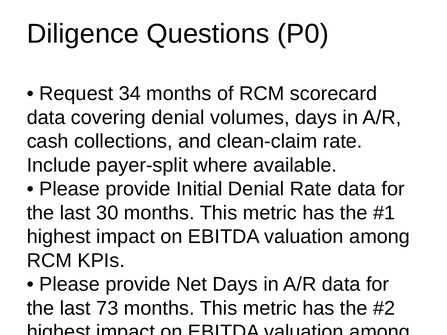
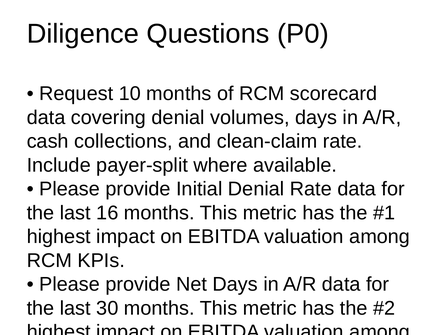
34: 34 -> 10
30: 30 -> 16
73: 73 -> 30
